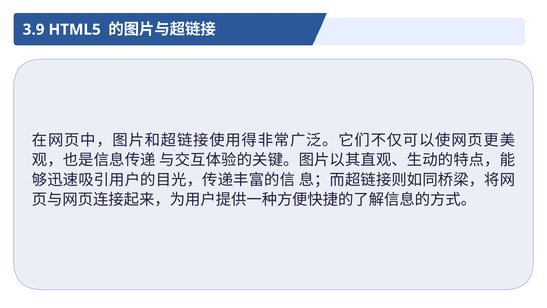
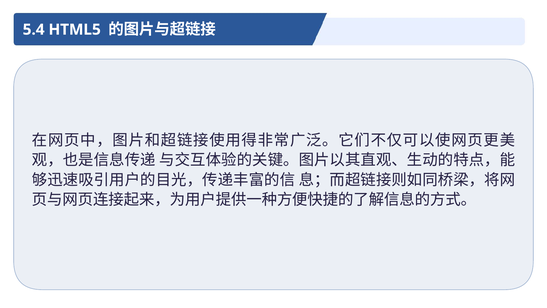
3.9: 3.9 -> 5.4
